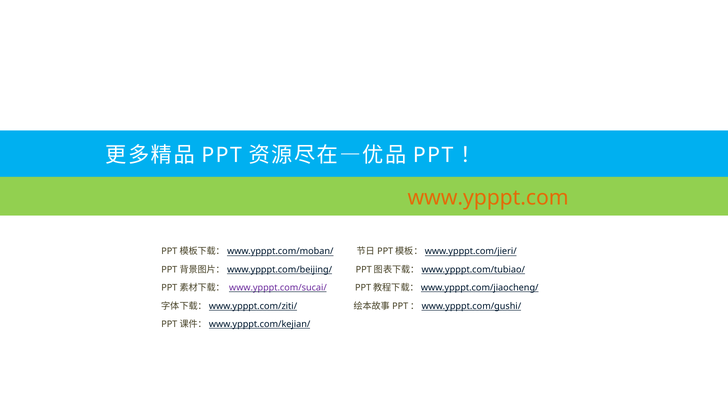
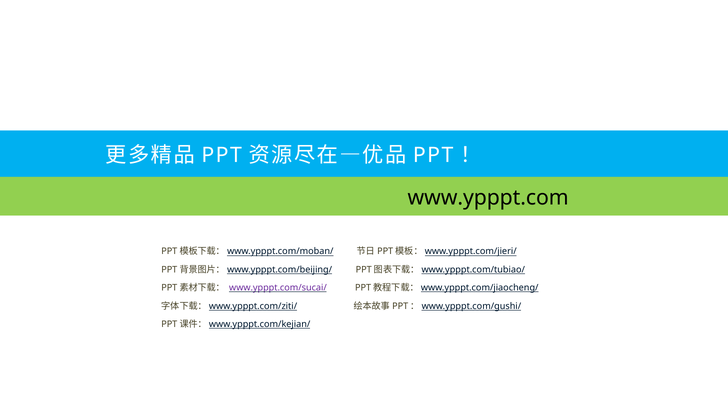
www.ypppt.com colour: orange -> black
